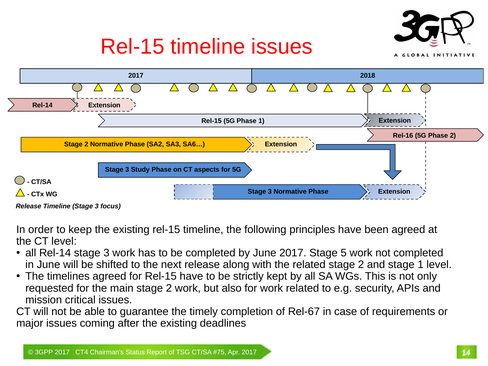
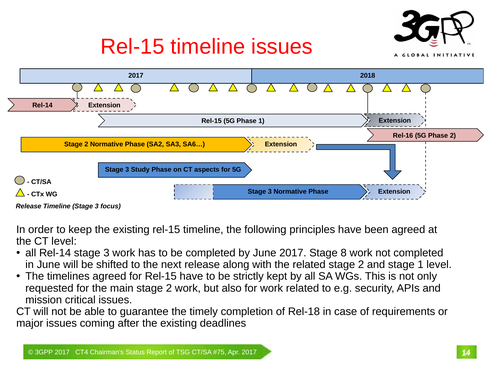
5: 5 -> 8
Rel-67: Rel-67 -> Rel-18
